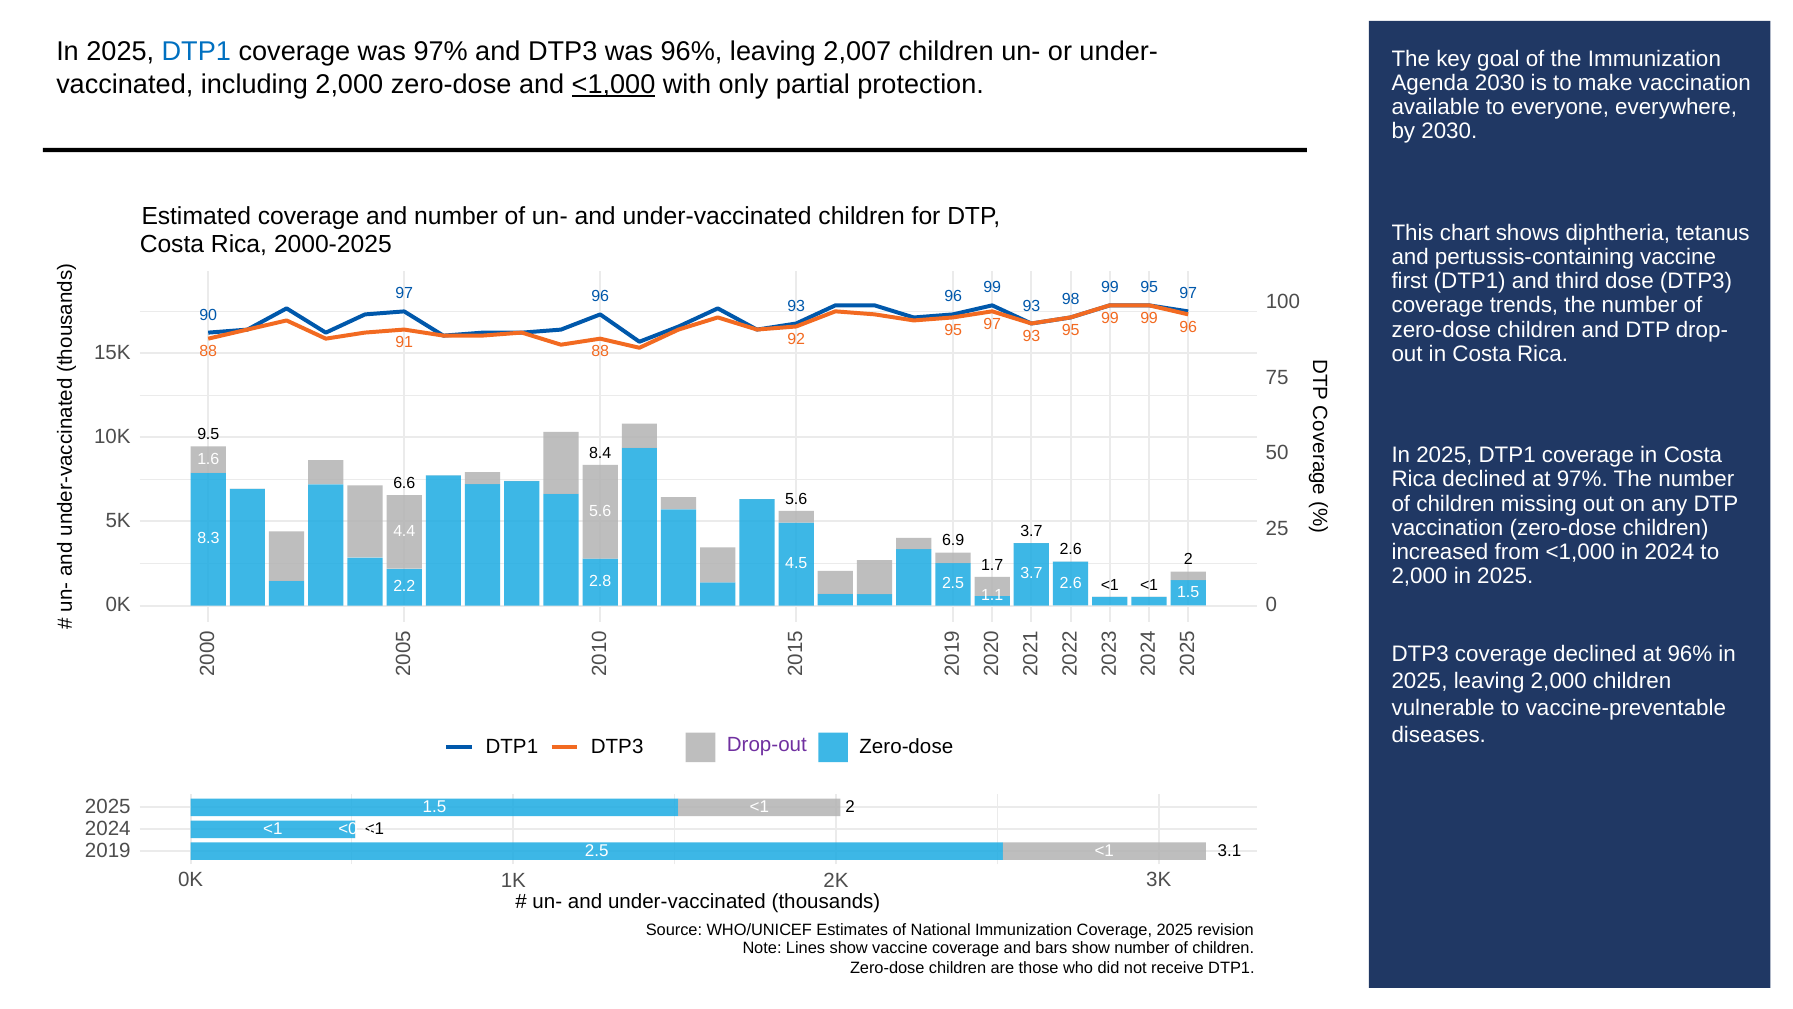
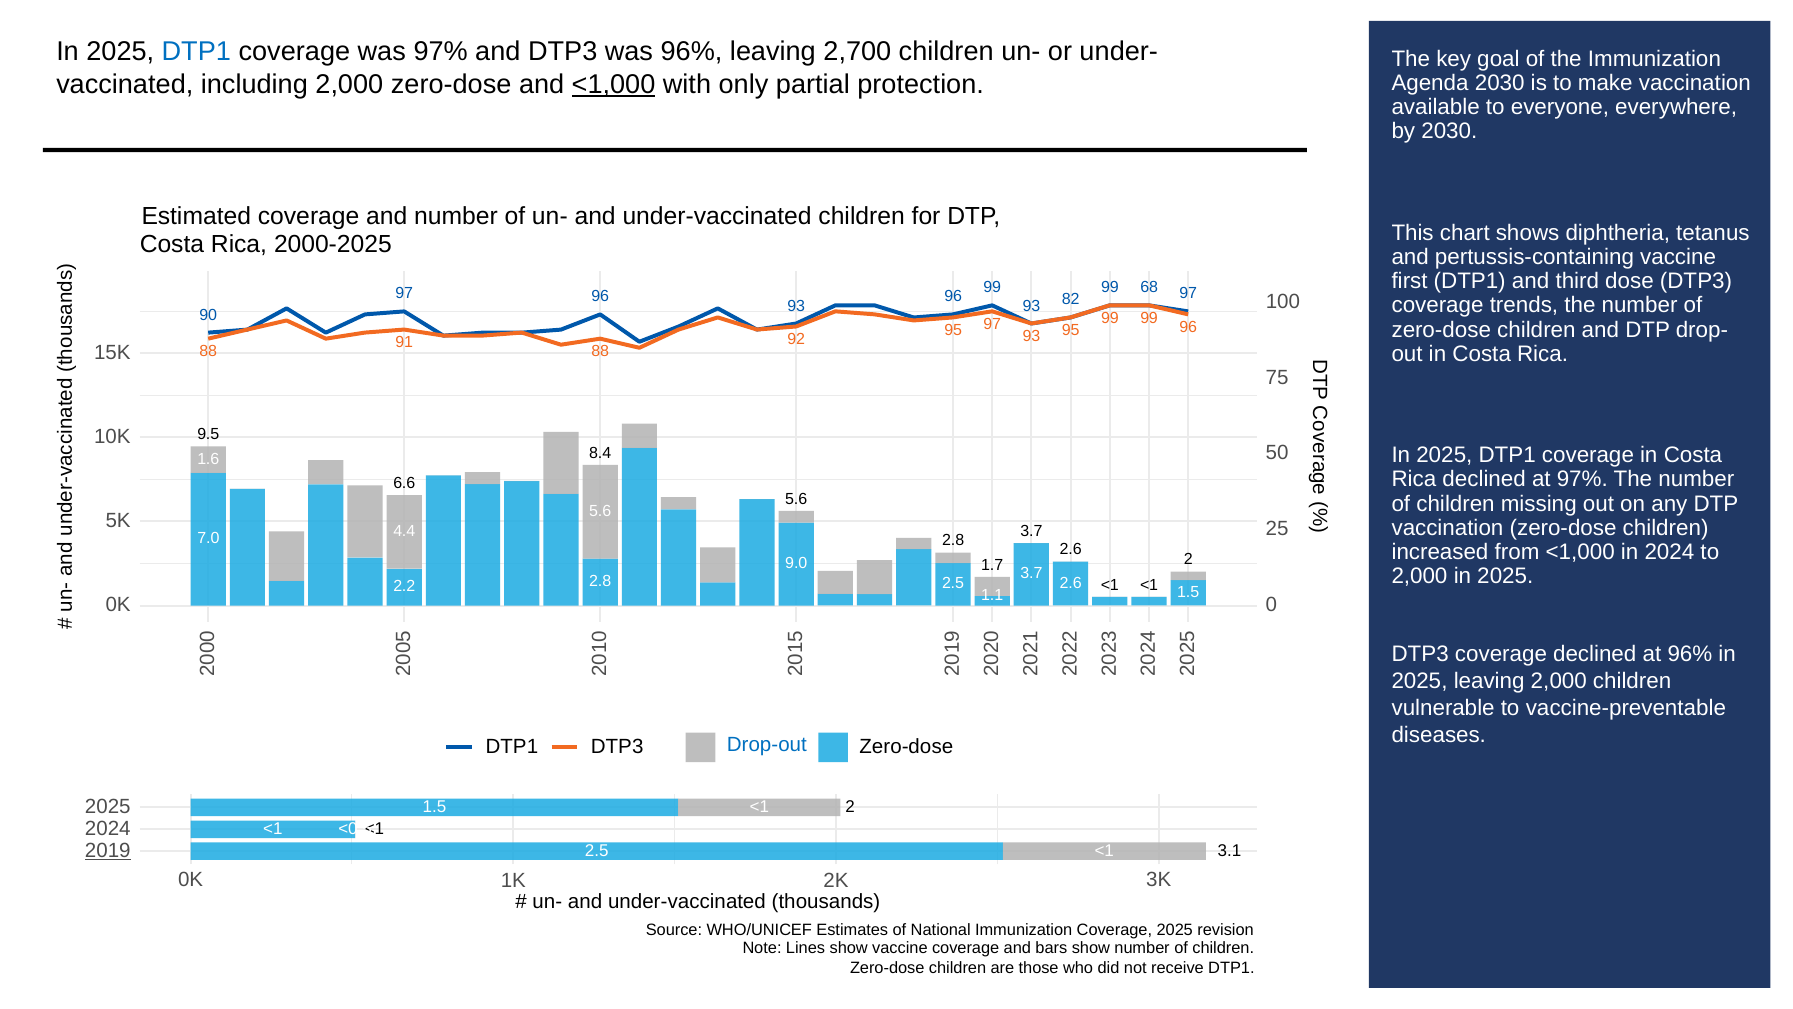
2,007: 2,007 -> 2,700
99 95: 95 -> 68
98: 98 -> 82
8.3: 8.3 -> 7.0
6.9 at (953, 540): 6.9 -> 2.8
4.5: 4.5 -> 9.0
Drop-out colour: purple -> blue
2019 underline: none -> present
